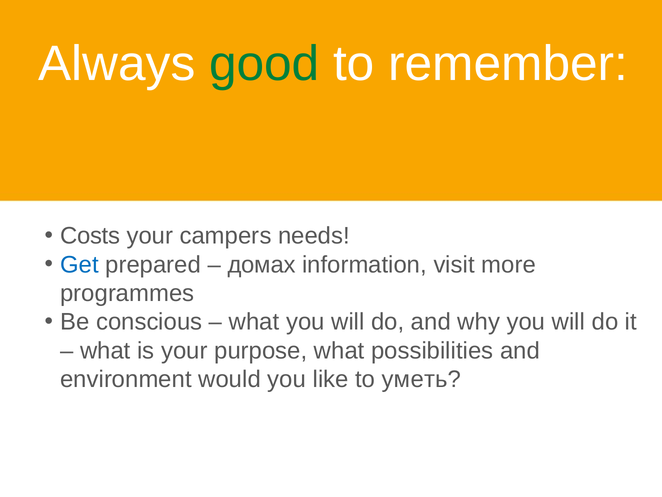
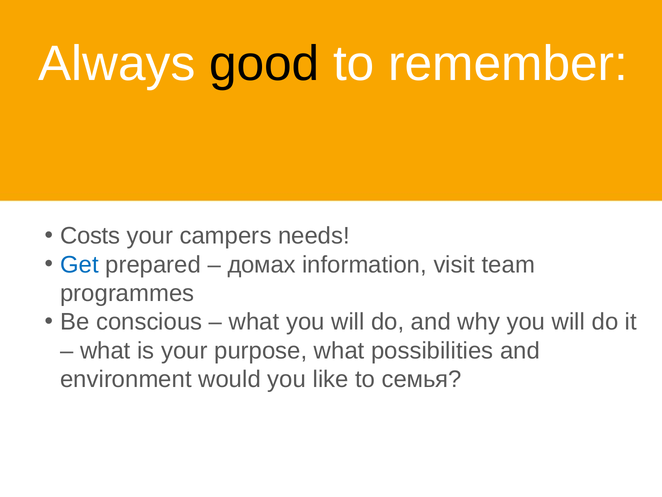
good colour: green -> black
more: more -> team
уметь: уметь -> семья
